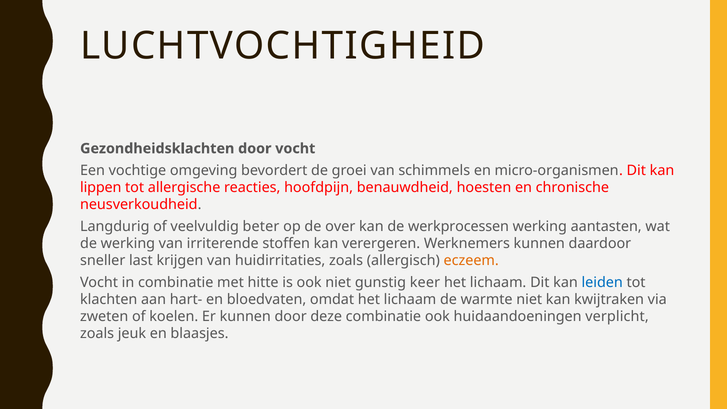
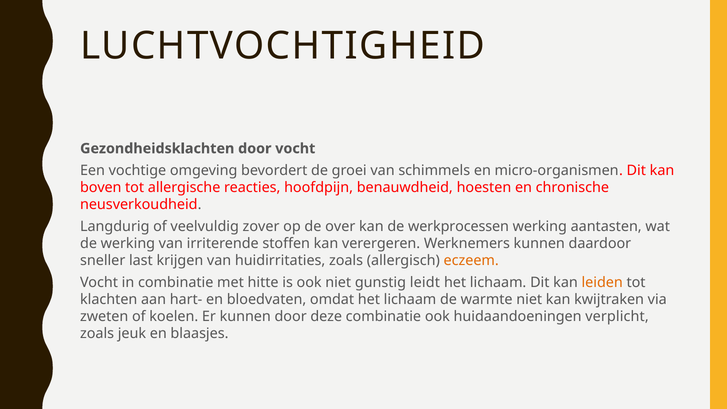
lippen: lippen -> boven
beter: beter -> zover
keer: keer -> leidt
leiden colour: blue -> orange
